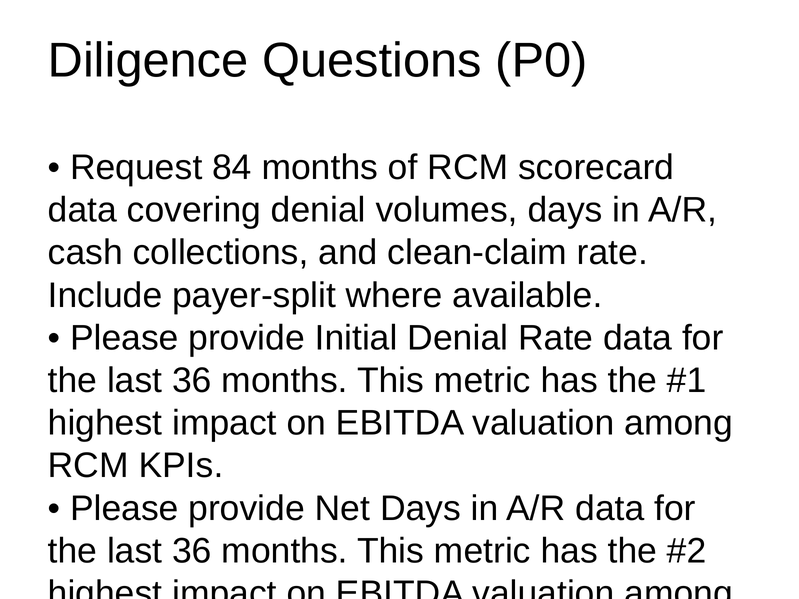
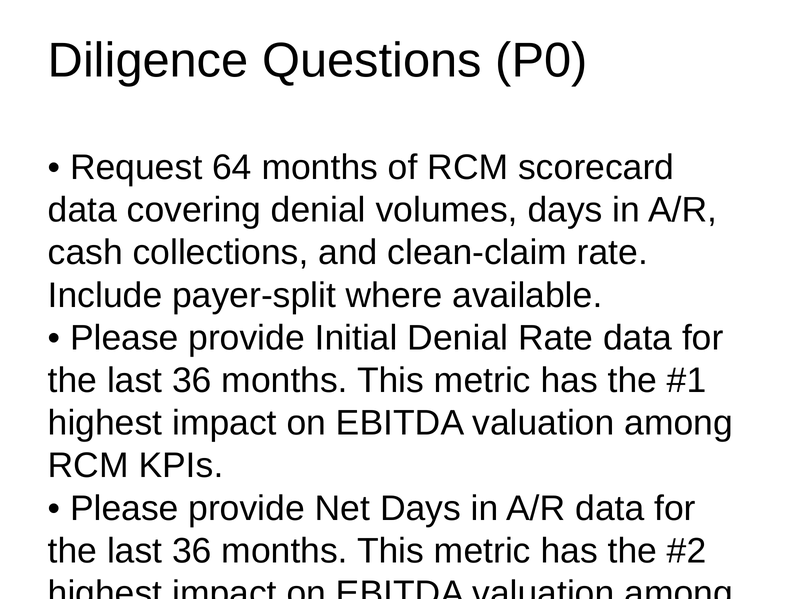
84: 84 -> 64
